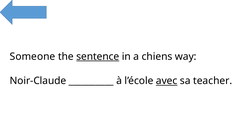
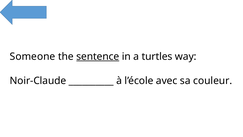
chiens: chiens -> turtles
avec underline: present -> none
teacher: teacher -> couleur
